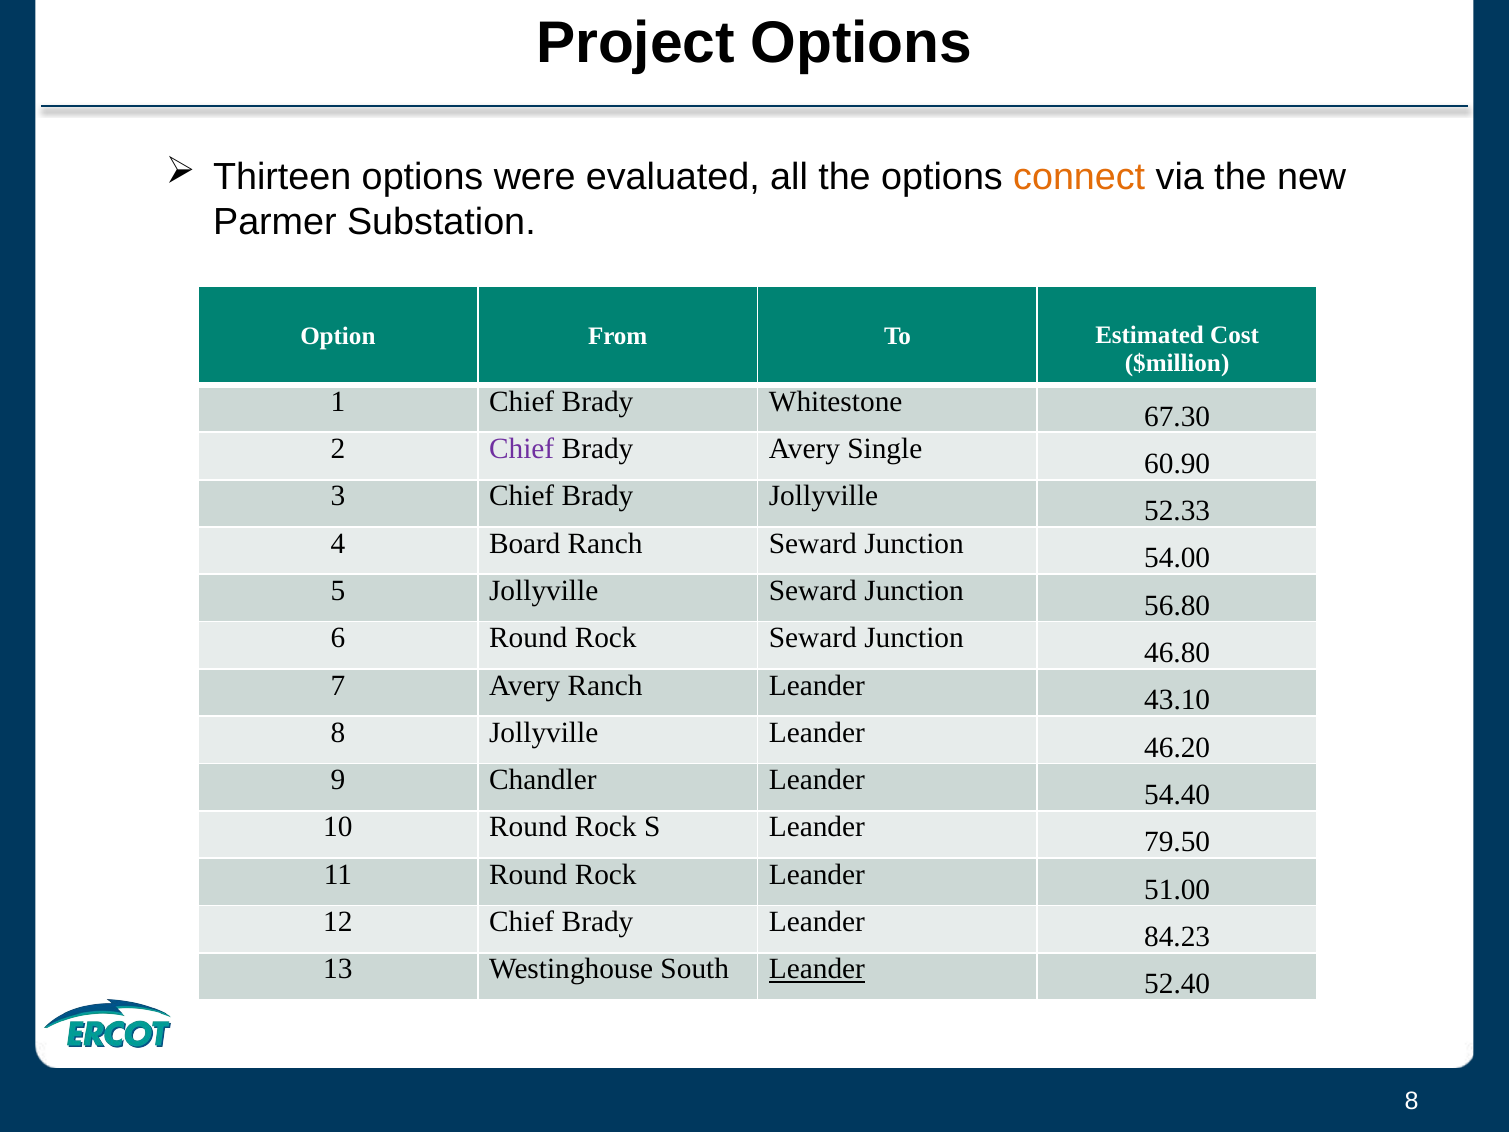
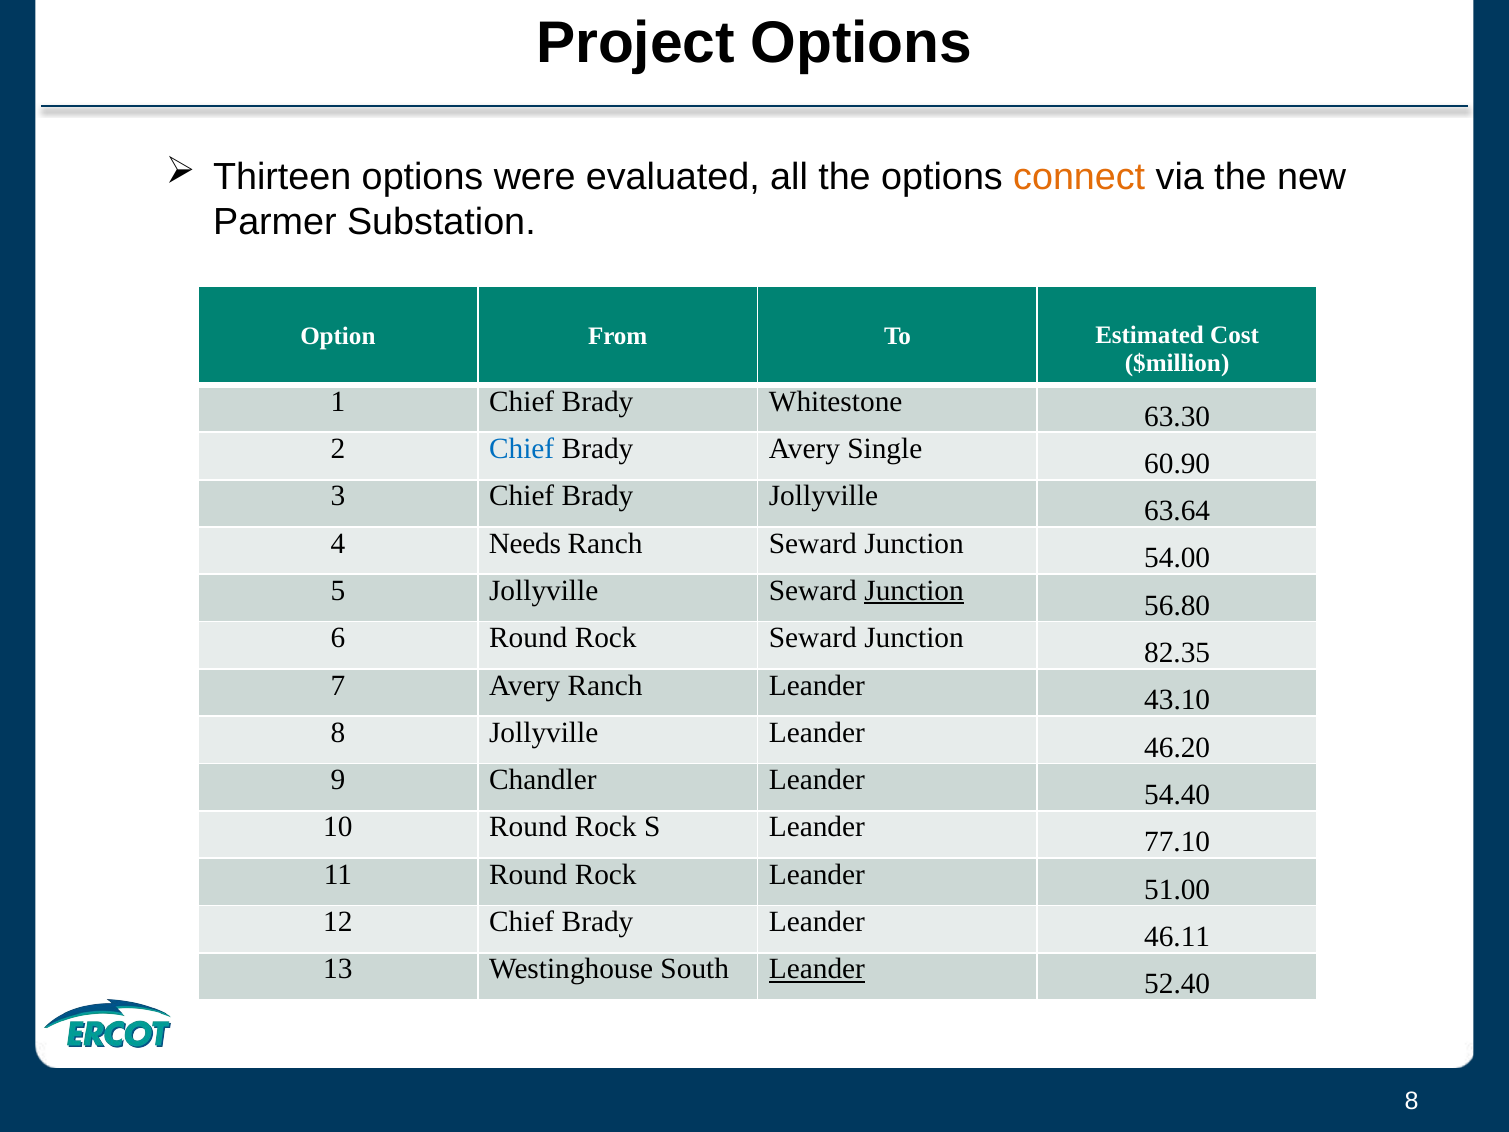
67.30: 67.30 -> 63.30
Chief at (522, 449) colour: purple -> blue
52.33: 52.33 -> 63.64
Board: Board -> Needs
Junction at (914, 591) underline: none -> present
46.80: 46.80 -> 82.35
79.50: 79.50 -> 77.10
84.23: 84.23 -> 46.11
